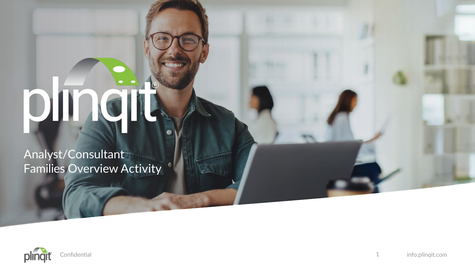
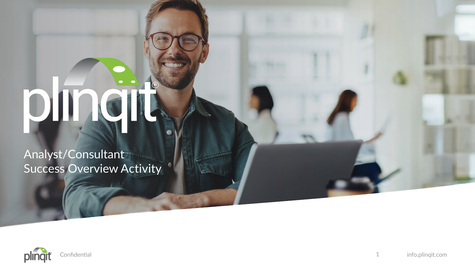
Families: Families -> Success
